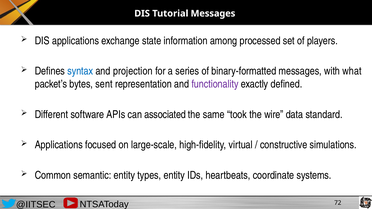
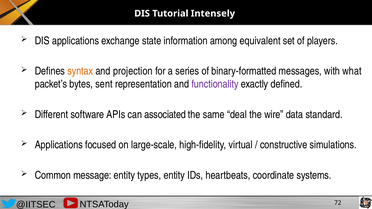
Tutorial Messages: Messages -> Intensely
processed: processed -> equivalent
syntax colour: blue -> orange
took: took -> deal
semantic: semantic -> message
